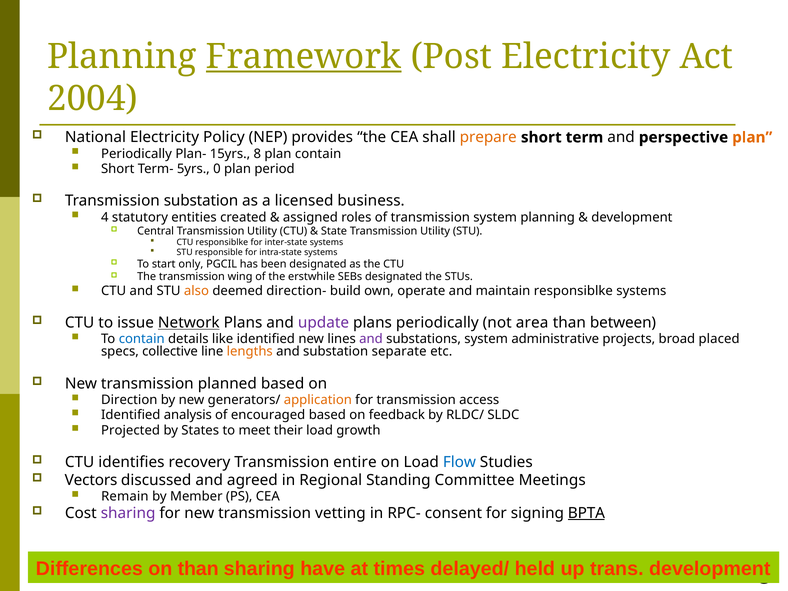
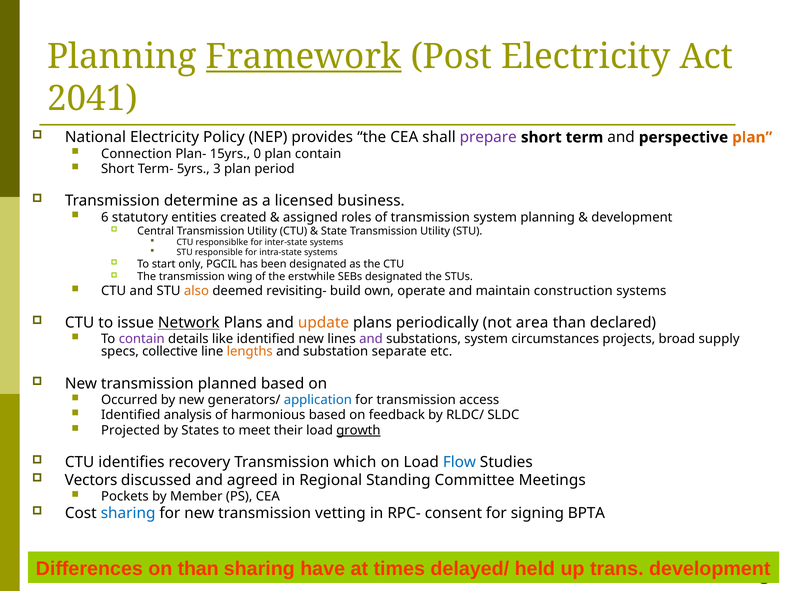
2004: 2004 -> 2041
prepare colour: orange -> purple
Periodically at (137, 154): Periodically -> Connection
8: 8 -> 0
0: 0 -> 3
Transmission substation: substation -> determine
4 at (105, 217): 4 -> 6
direction-: direction- -> revisiting-
maintain responsiblke: responsiblke -> construction
update colour: purple -> orange
between: between -> declared
contain at (142, 339) colour: blue -> purple
administrative: administrative -> circumstances
placed: placed -> supply
Direction: Direction -> Occurred
application colour: orange -> blue
encouraged: encouraged -> harmonious
growth underline: none -> present
entire: entire -> which
Remain: Remain -> Pockets
sharing at (128, 513) colour: purple -> blue
BPTA underline: present -> none
